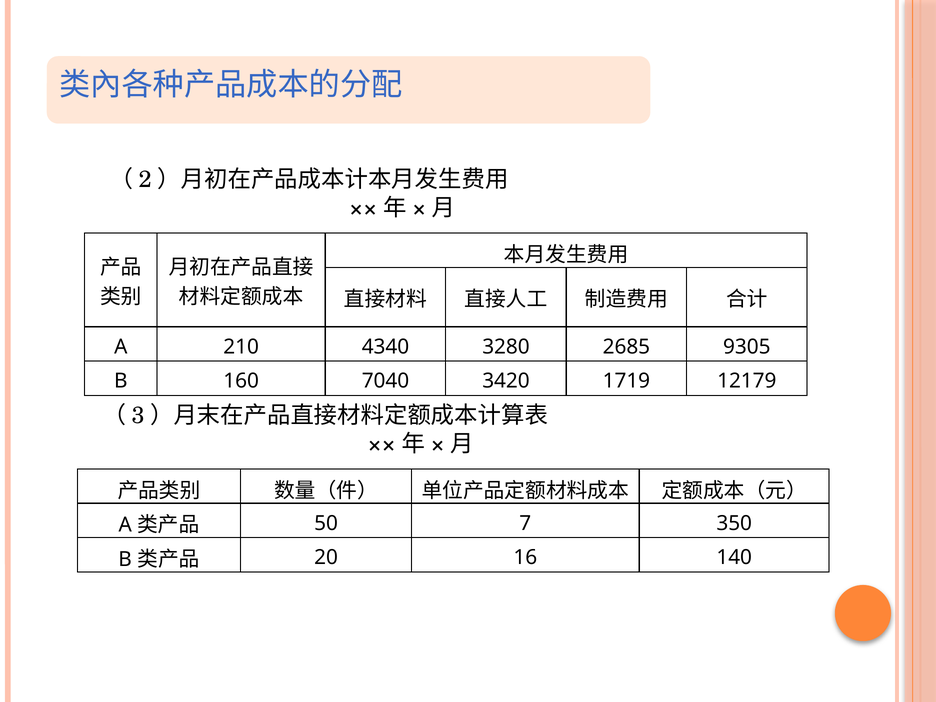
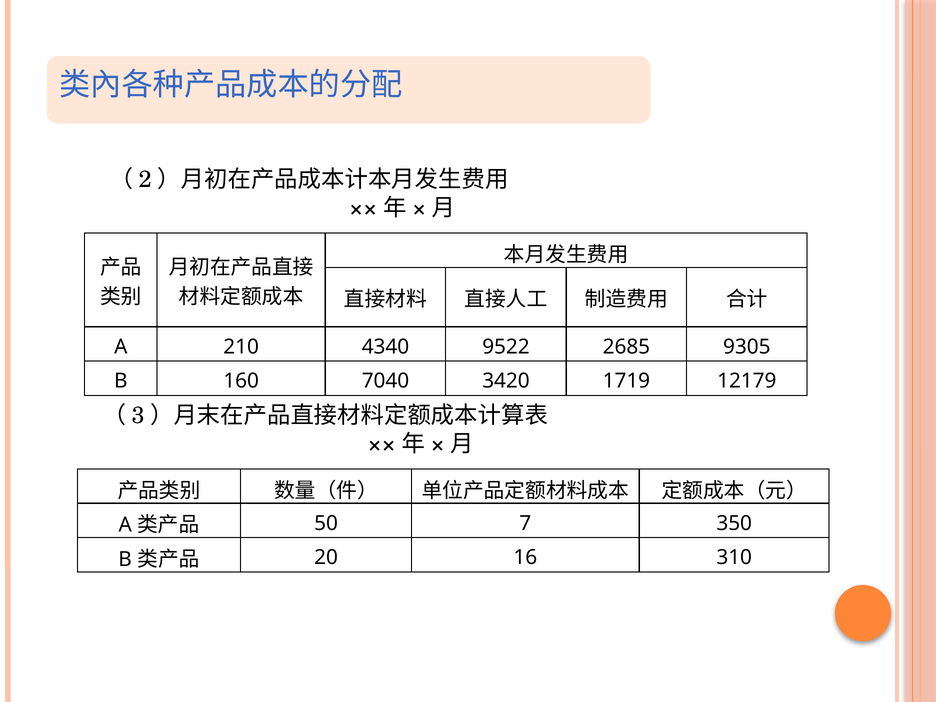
3280: 3280 -> 9522
140: 140 -> 310
